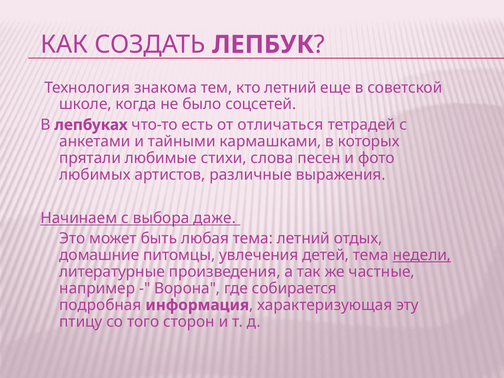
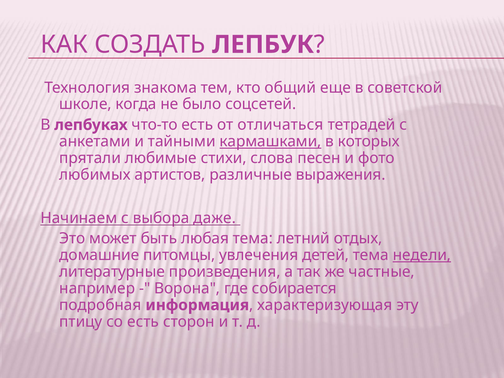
кто летний: летний -> общий
кармашками underline: none -> present
со того: того -> есть
